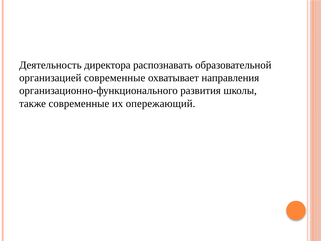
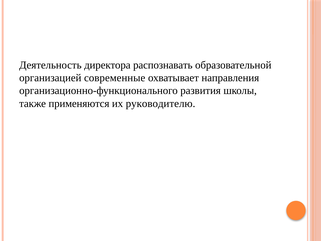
также современные: современные -> применяются
опережающий: опережающий -> руководителю
